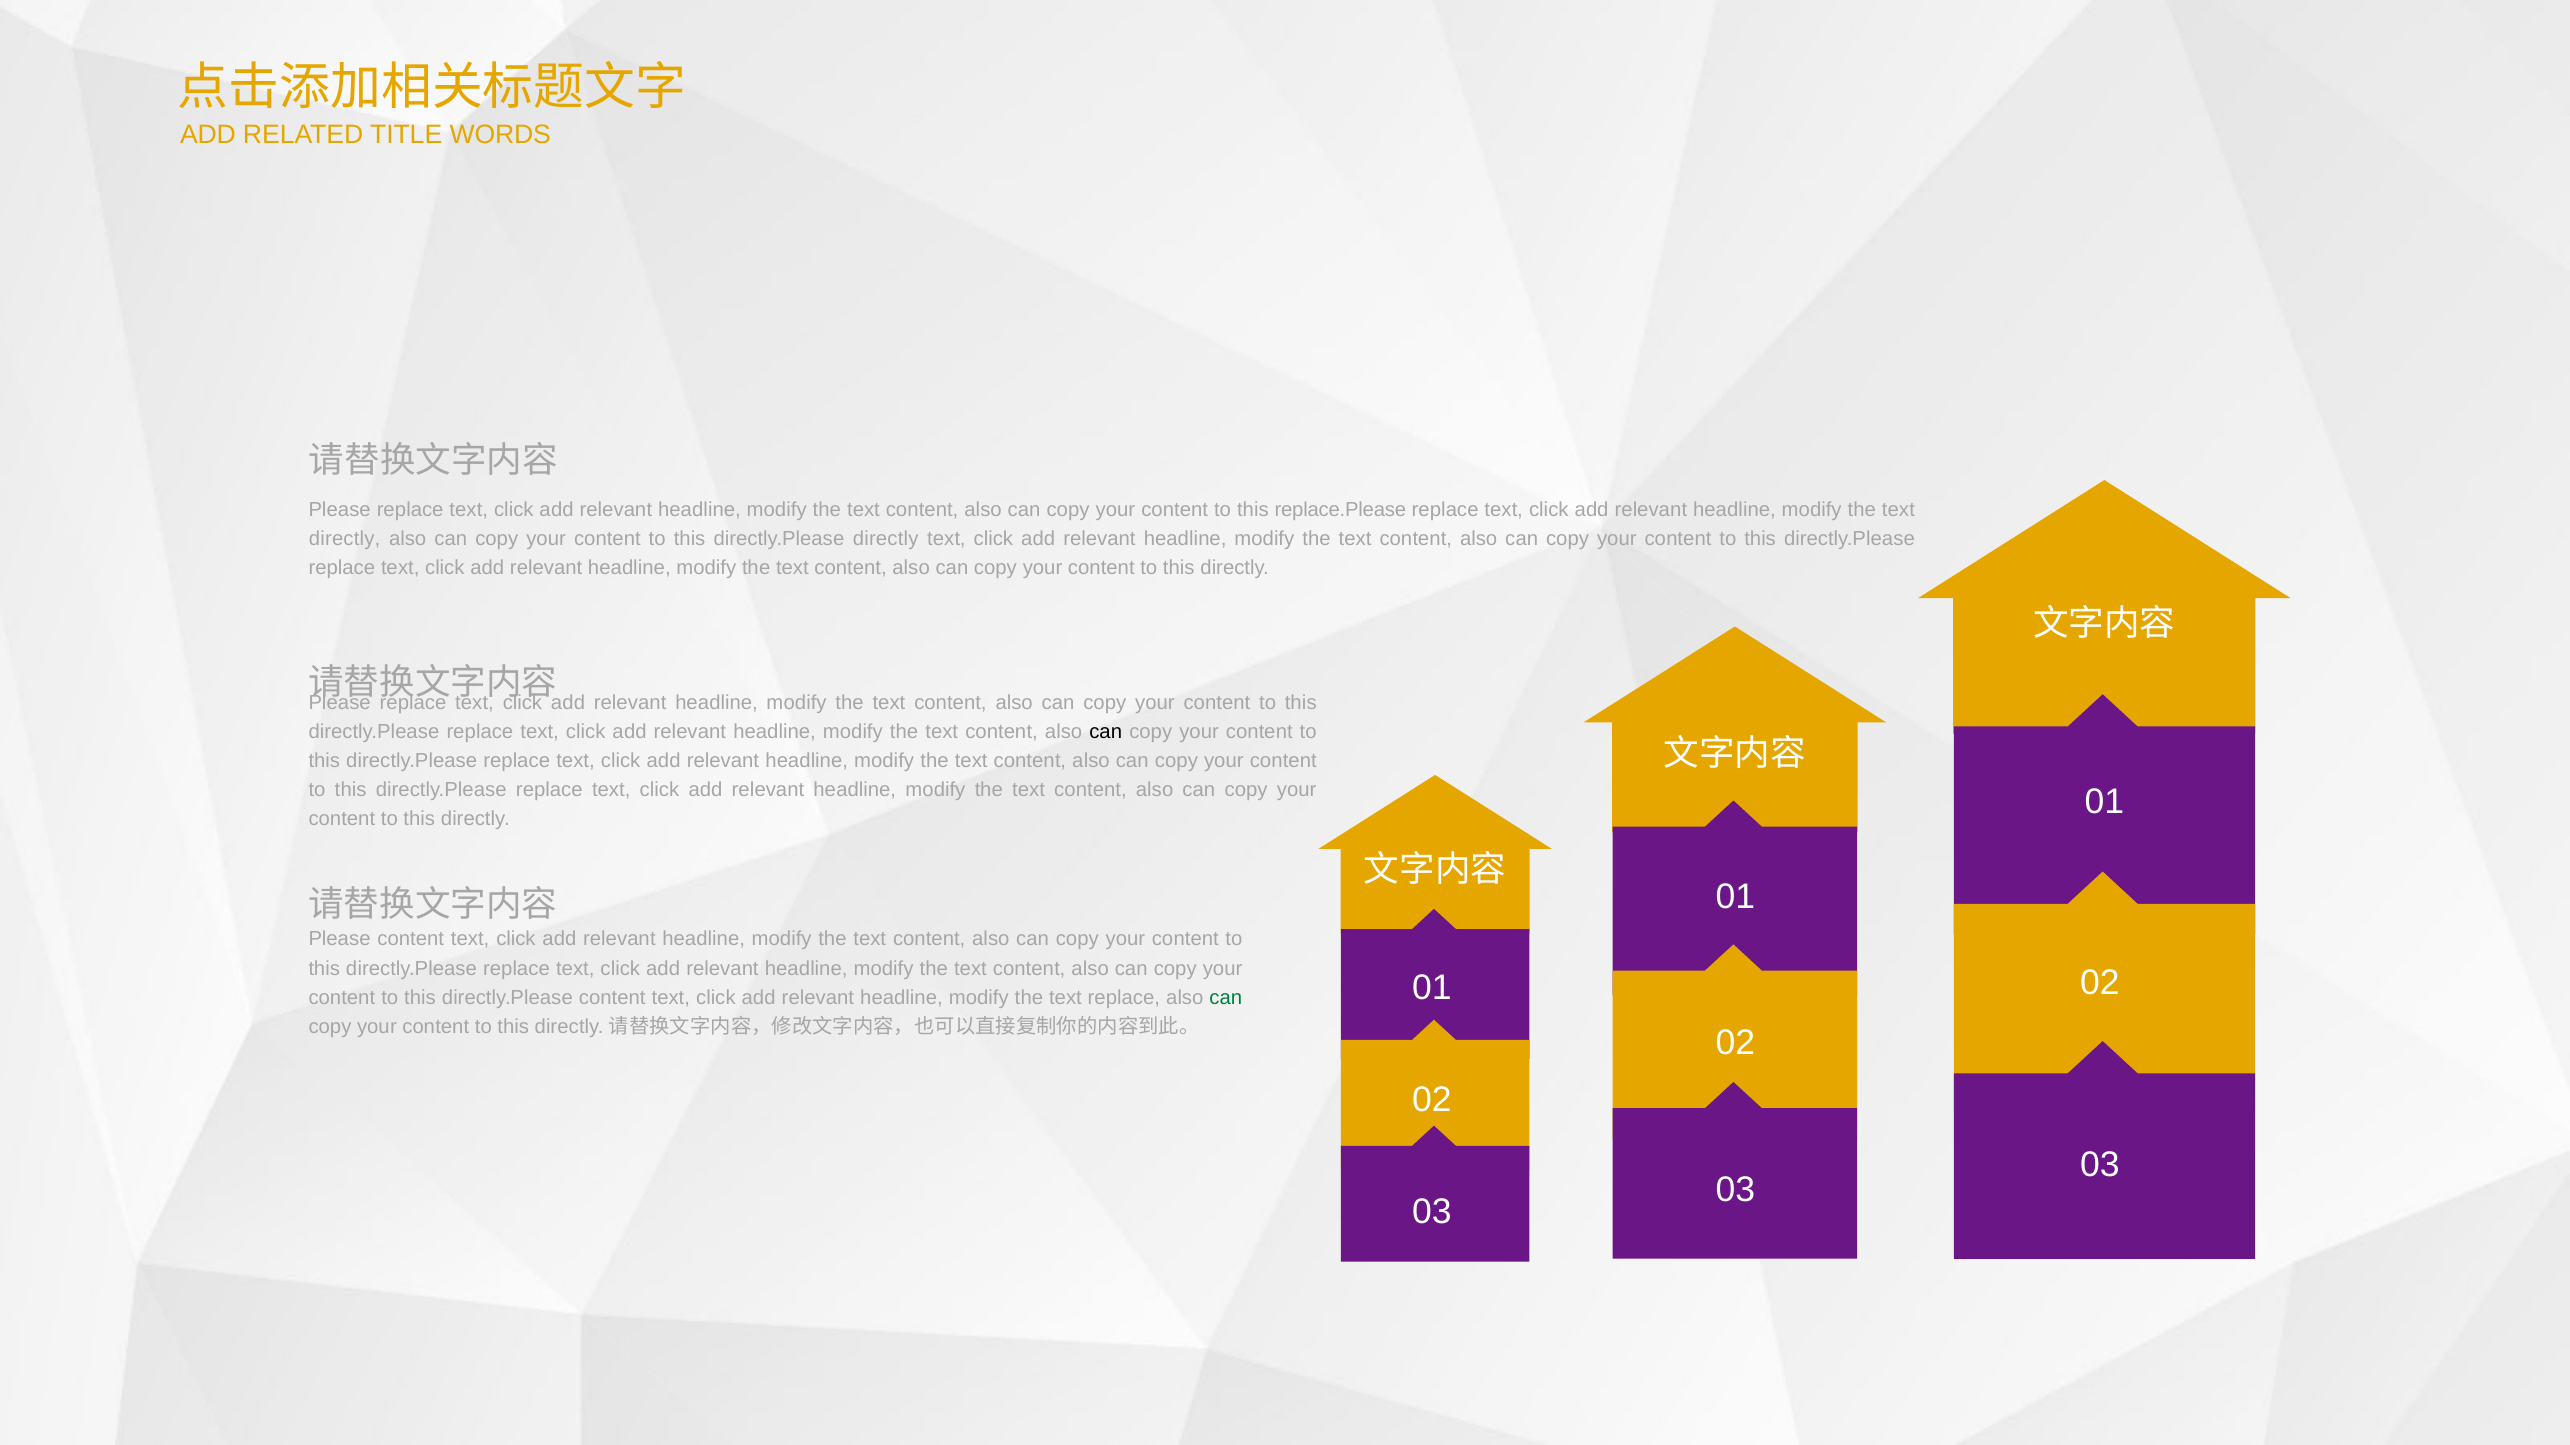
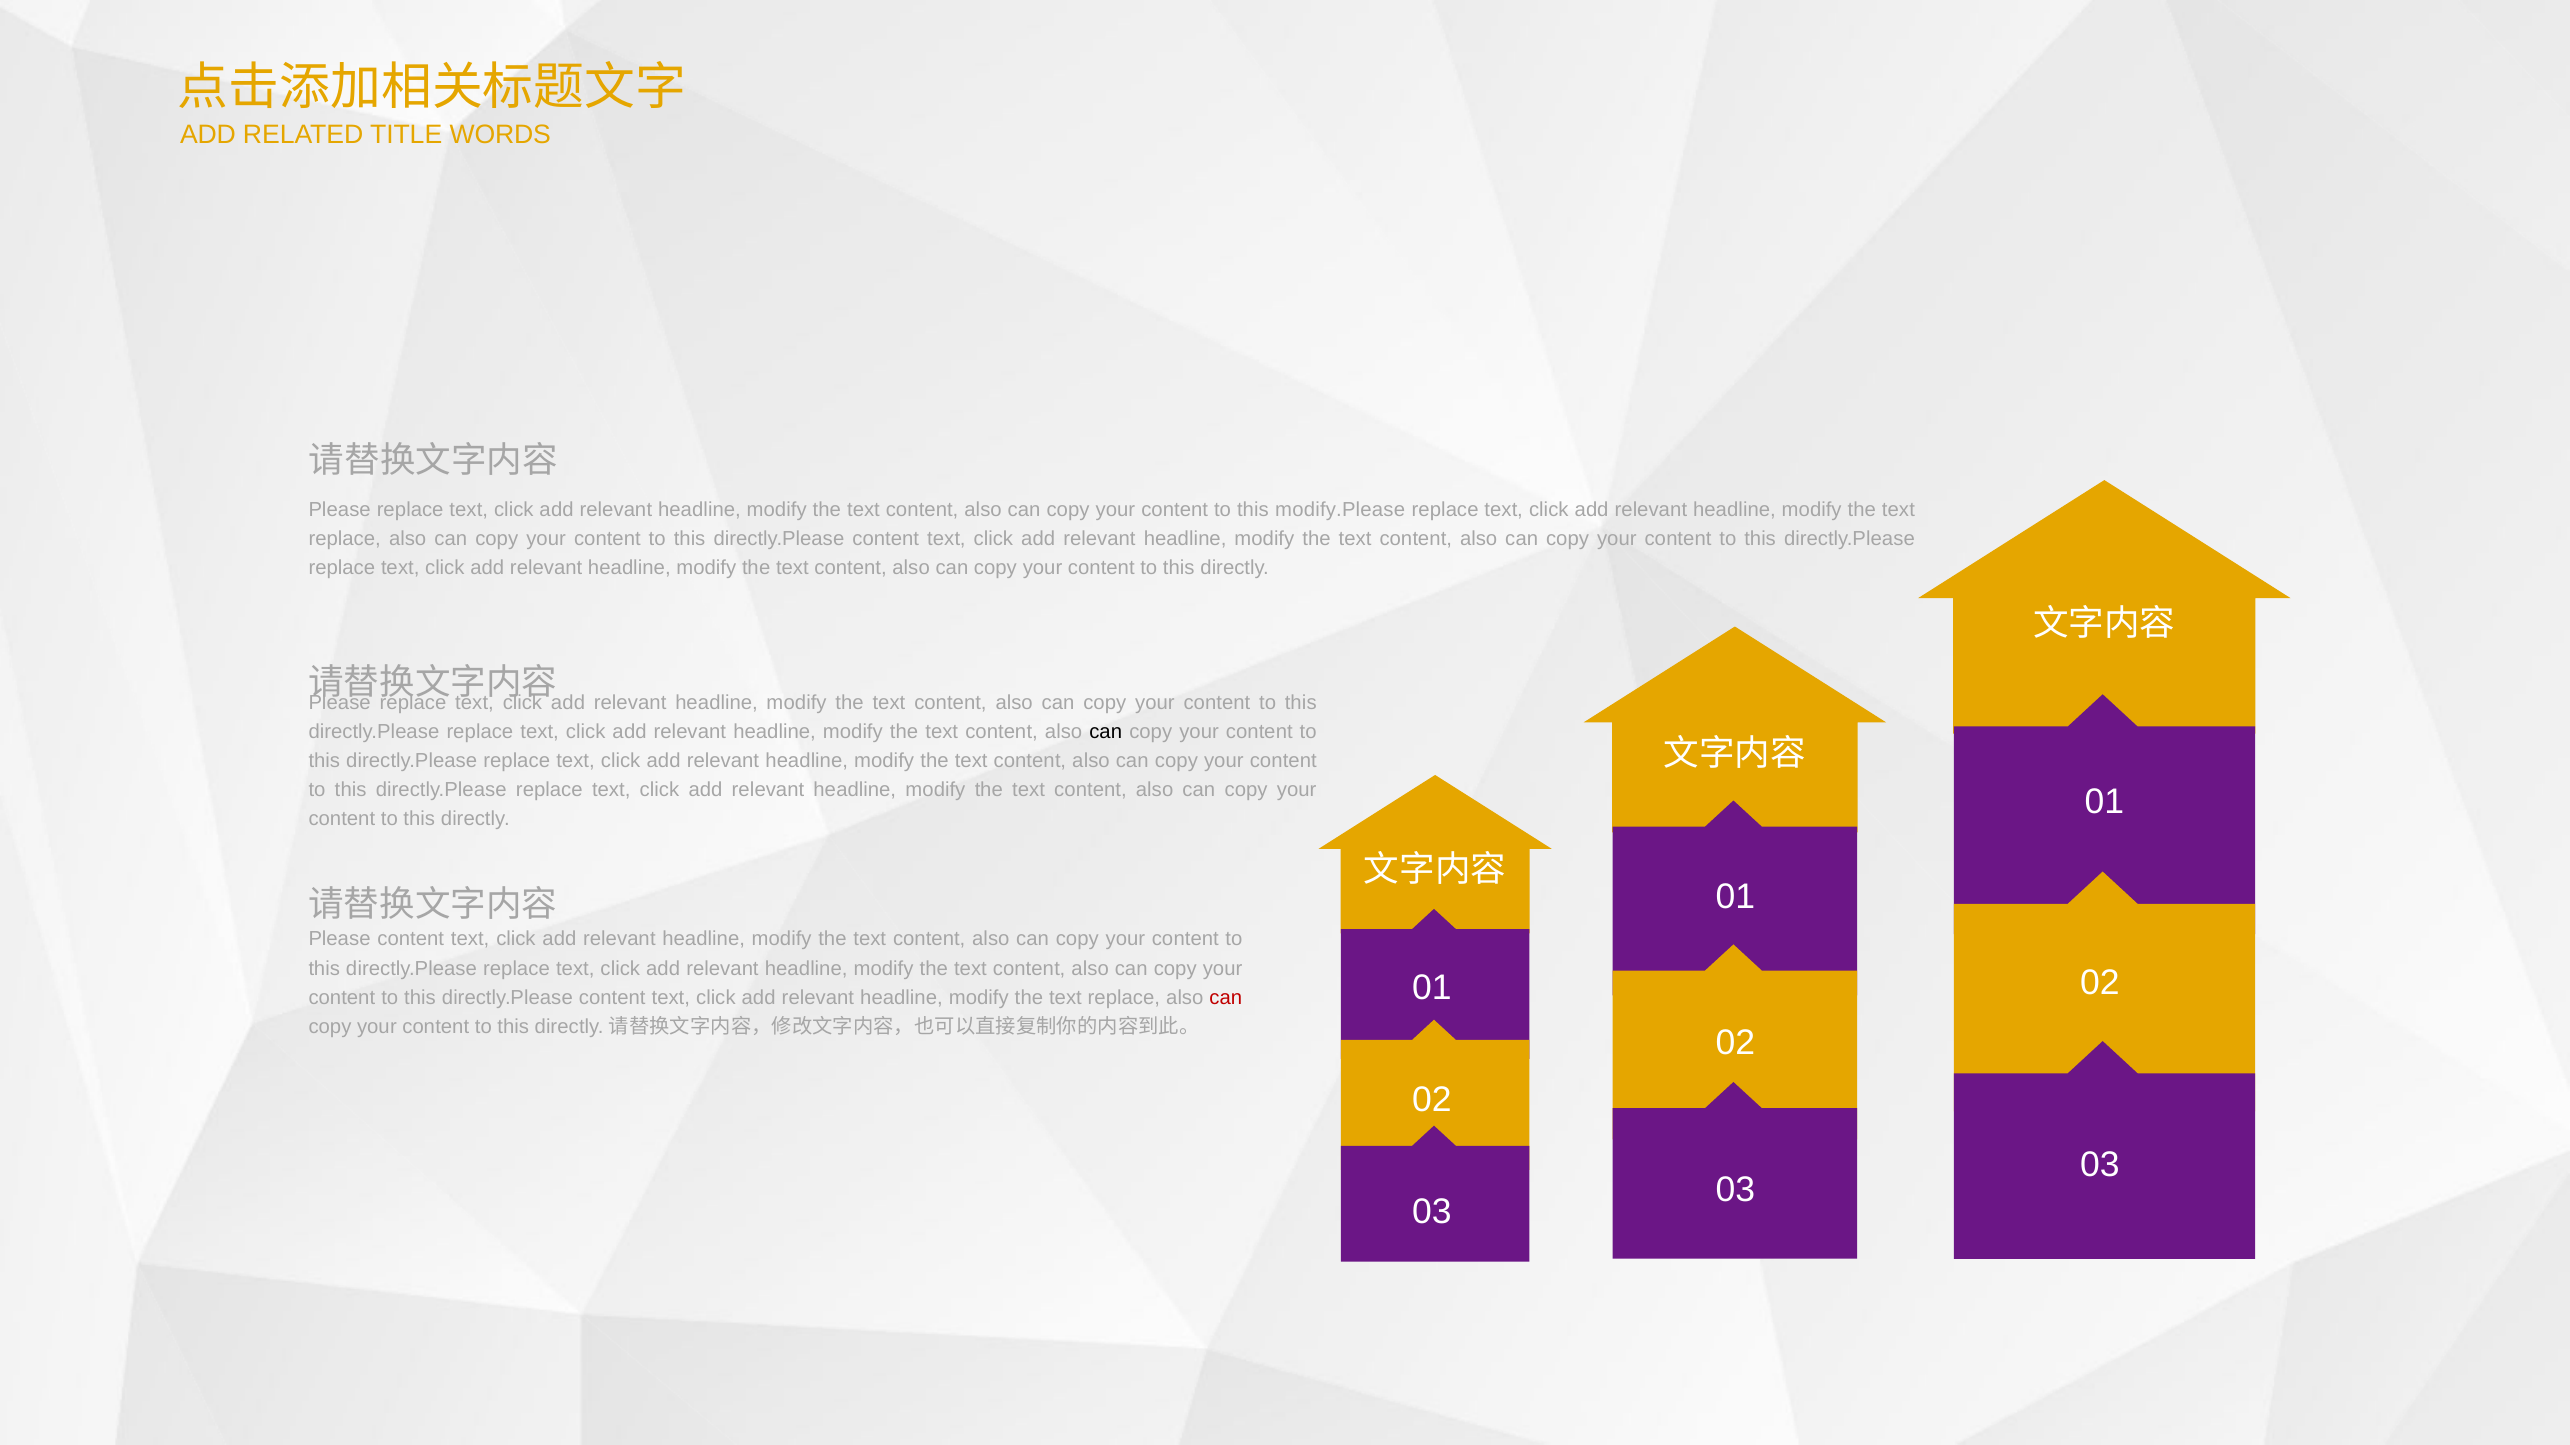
replace.Please: replace.Please -> modify.Please
directly at (345, 539): directly -> replace
directly at (886, 539): directly -> content
can at (1226, 998) colour: green -> red
